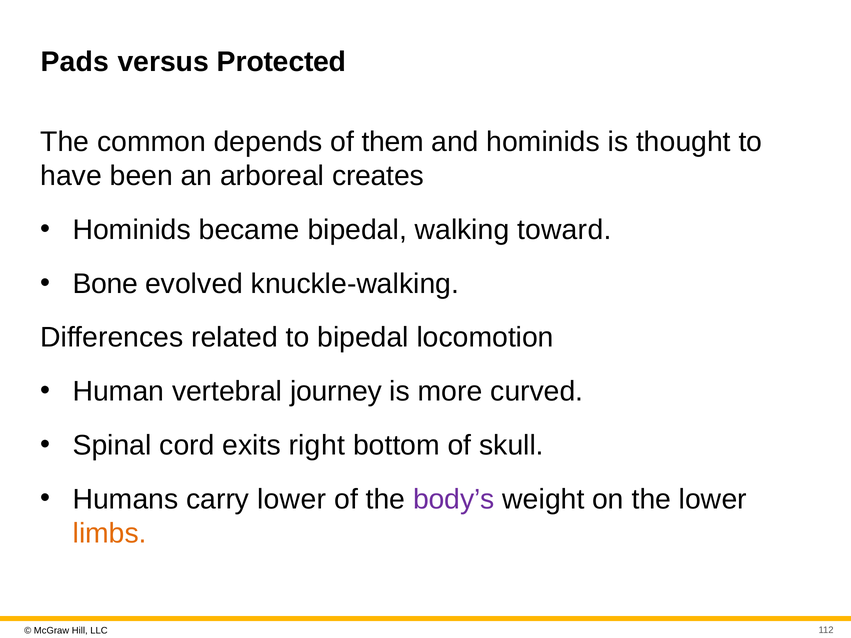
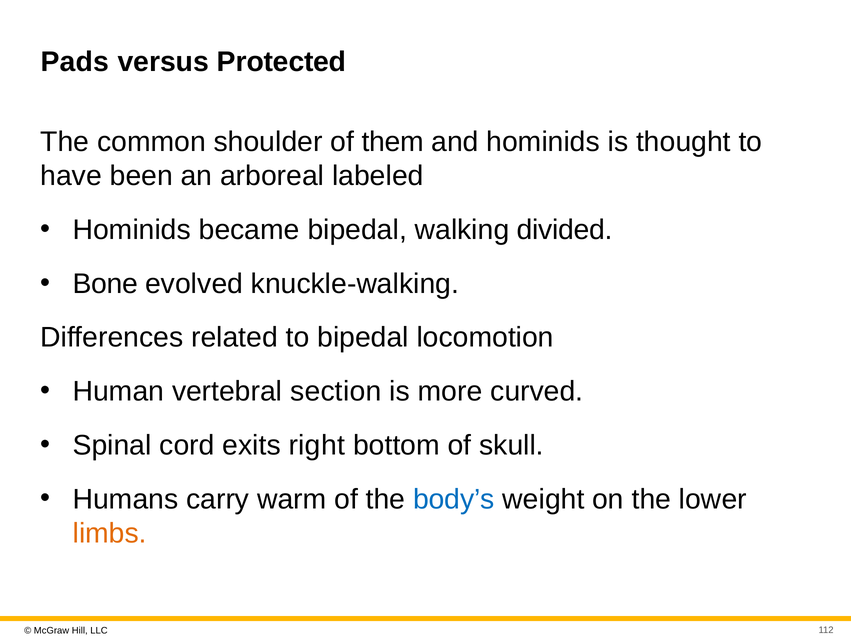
depends: depends -> shoulder
creates: creates -> labeled
toward: toward -> divided
journey: journey -> section
carry lower: lower -> warm
body’s colour: purple -> blue
